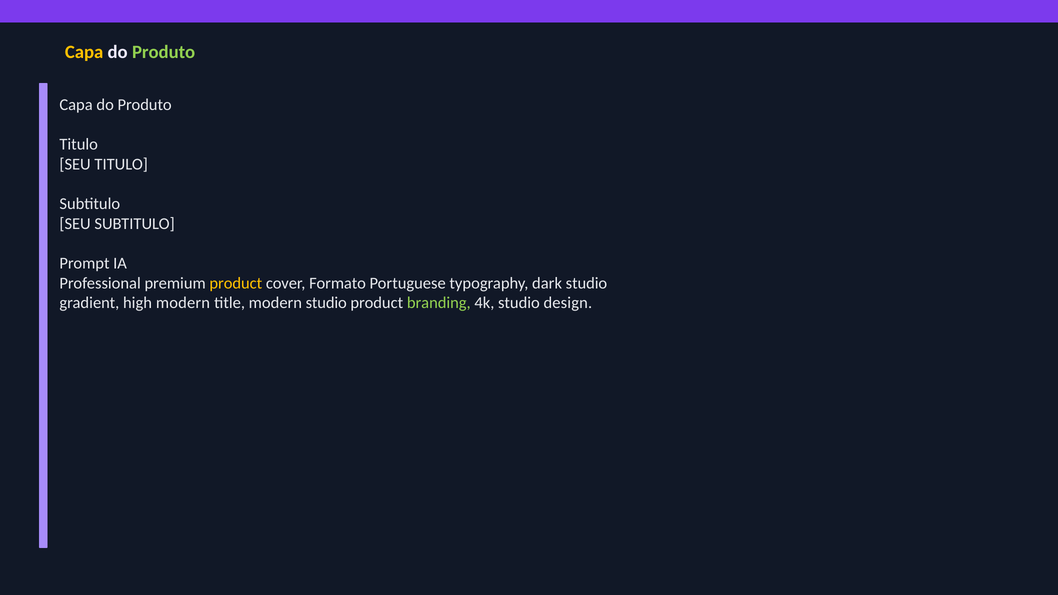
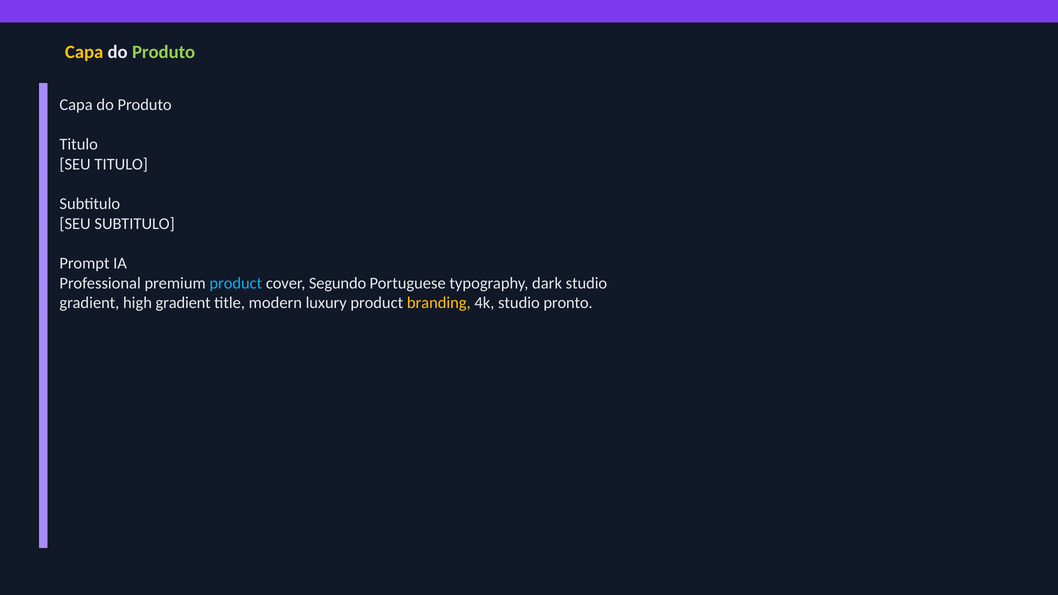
product at (236, 283) colour: yellow -> light blue
Formato: Formato -> Segundo
high modern: modern -> gradient
modern studio: studio -> luxury
branding colour: light green -> yellow
design: design -> pronto
